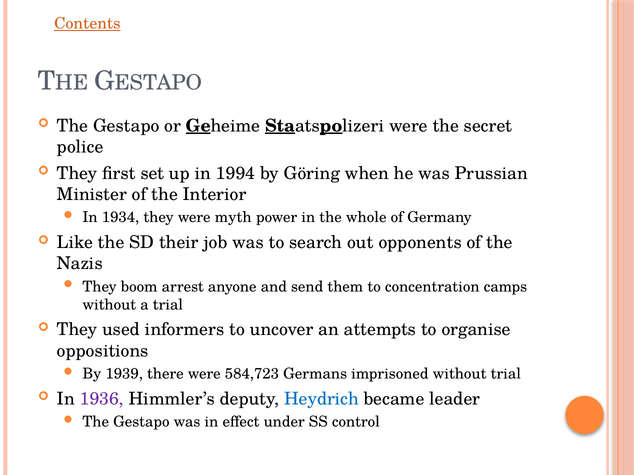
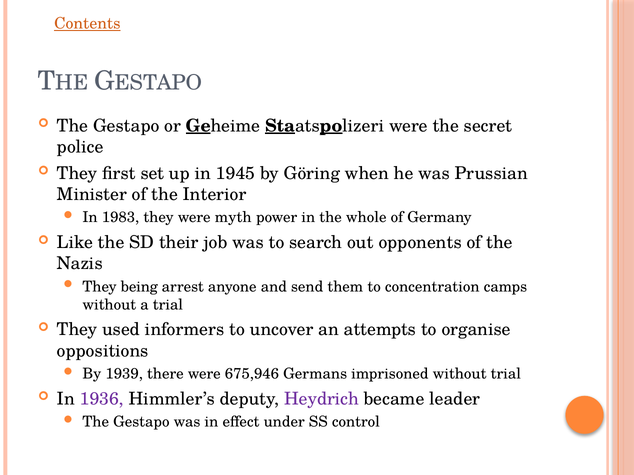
1994: 1994 -> 1945
1934: 1934 -> 1983
boom: boom -> being
584,723: 584,723 -> 675,946
Heydrich colour: blue -> purple
